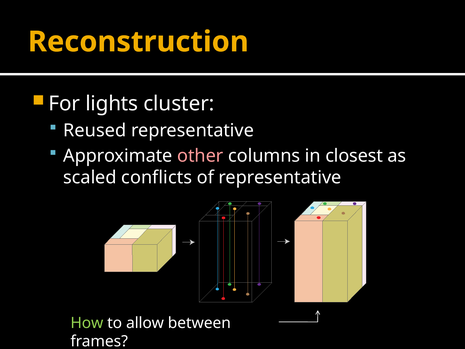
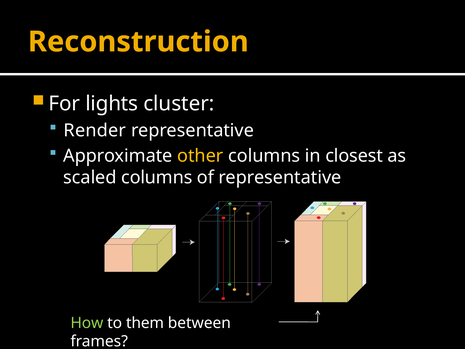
Reused: Reused -> Render
other colour: pink -> yellow
scaled conflicts: conflicts -> columns
allow: allow -> them
